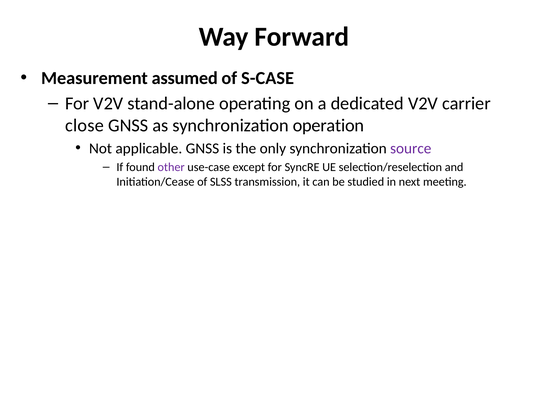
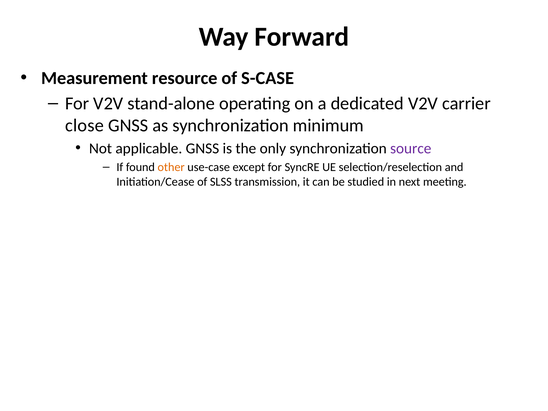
assumed: assumed -> resource
operation: operation -> minimum
other colour: purple -> orange
